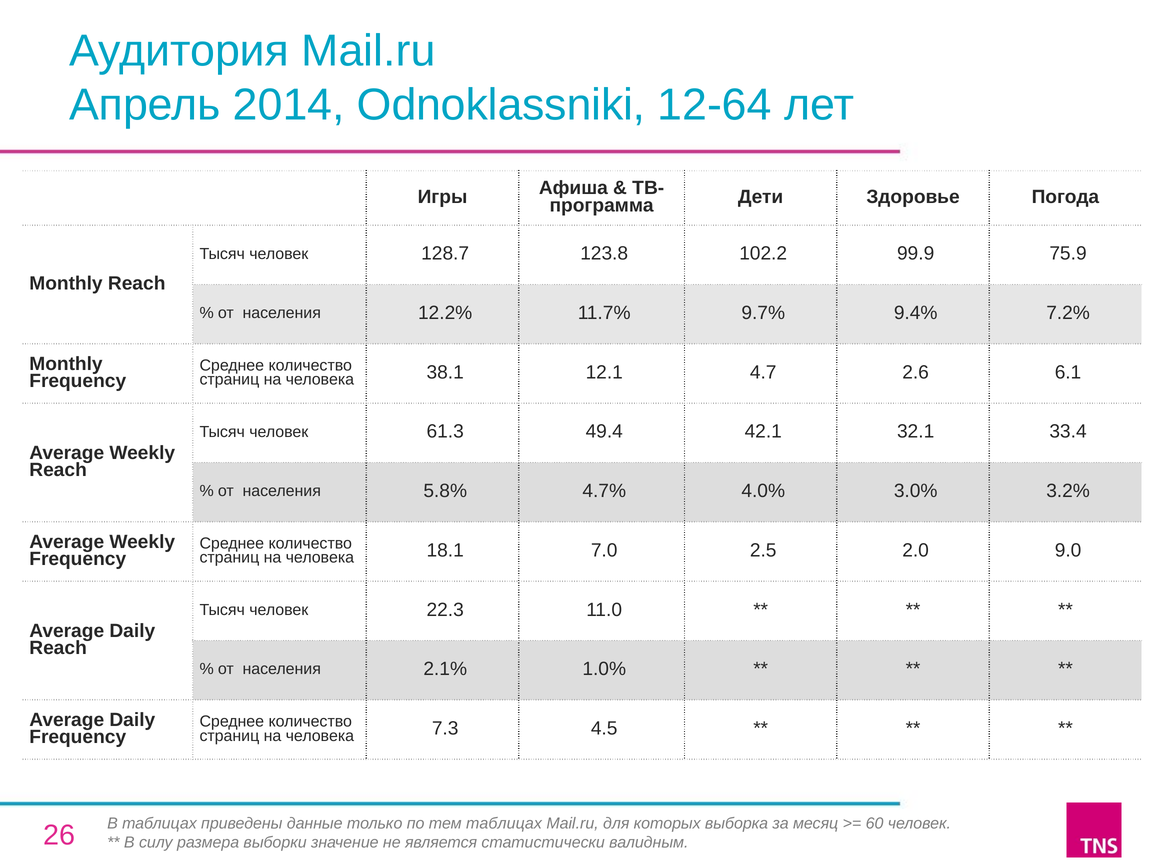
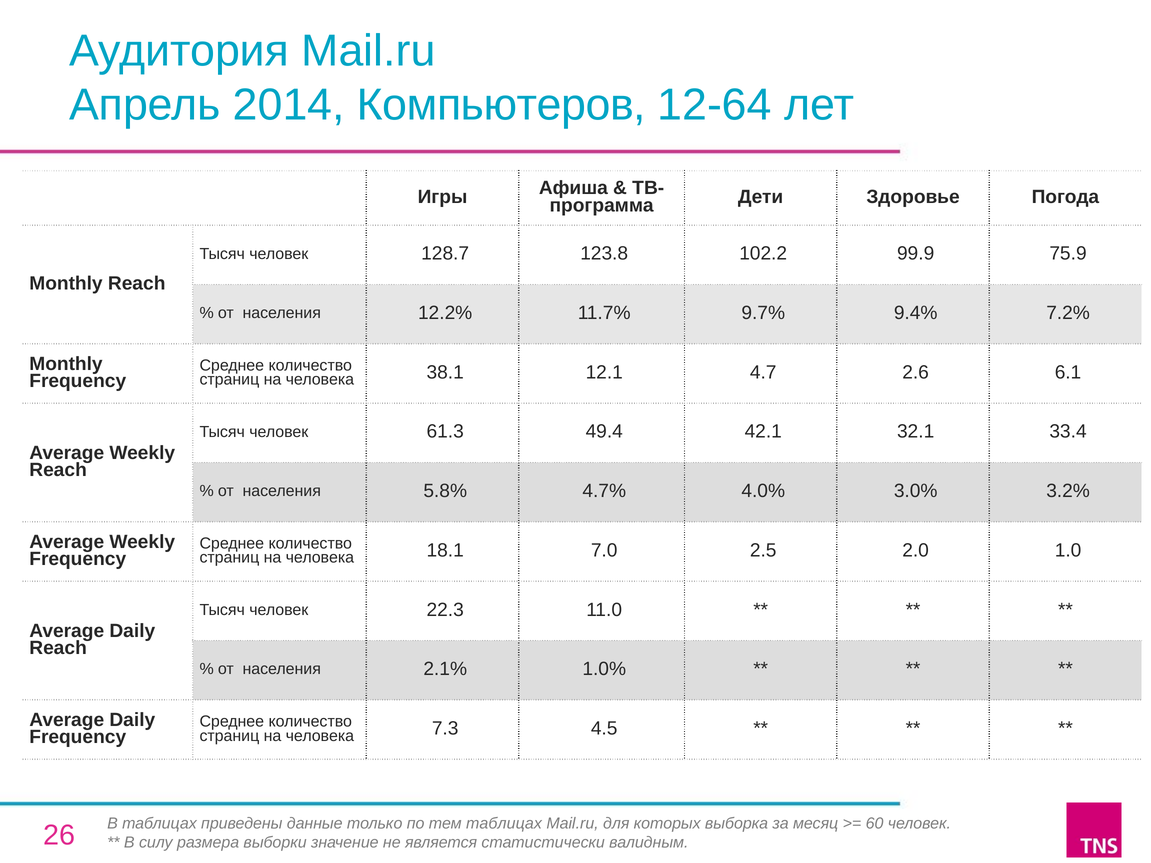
Odnoklassniki: Odnoklassniki -> Компьютеров
9.0: 9.0 -> 1.0
